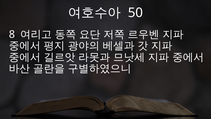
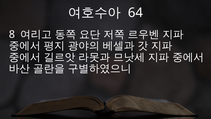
50: 50 -> 64
